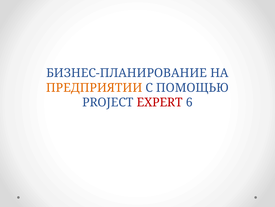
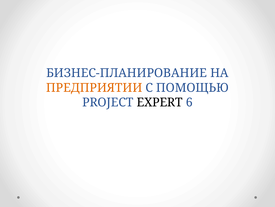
EXPERT colour: red -> black
